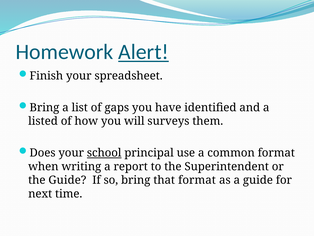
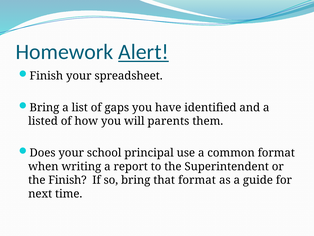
surveys: surveys -> parents
school underline: present -> none
the Guide: Guide -> Finish
